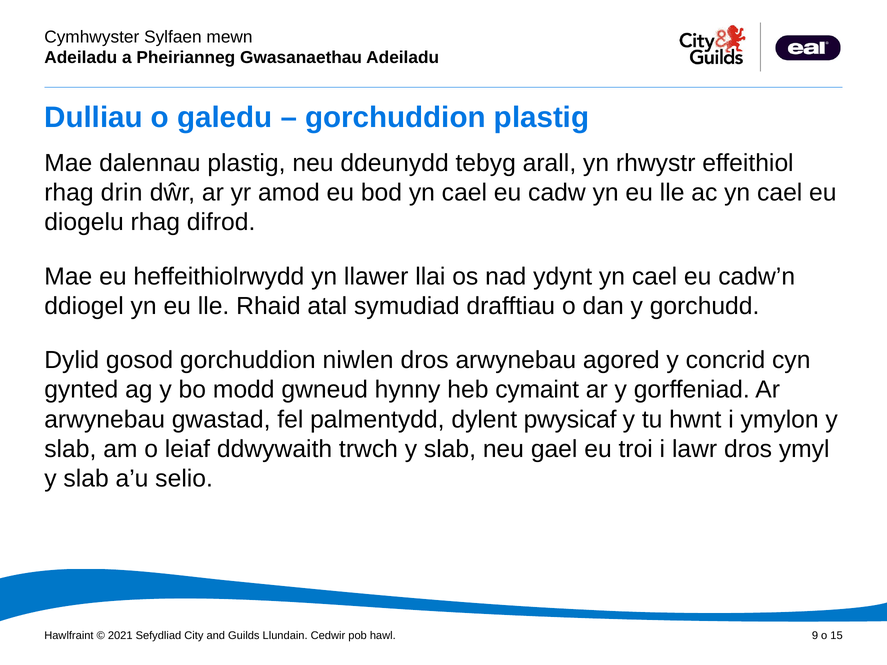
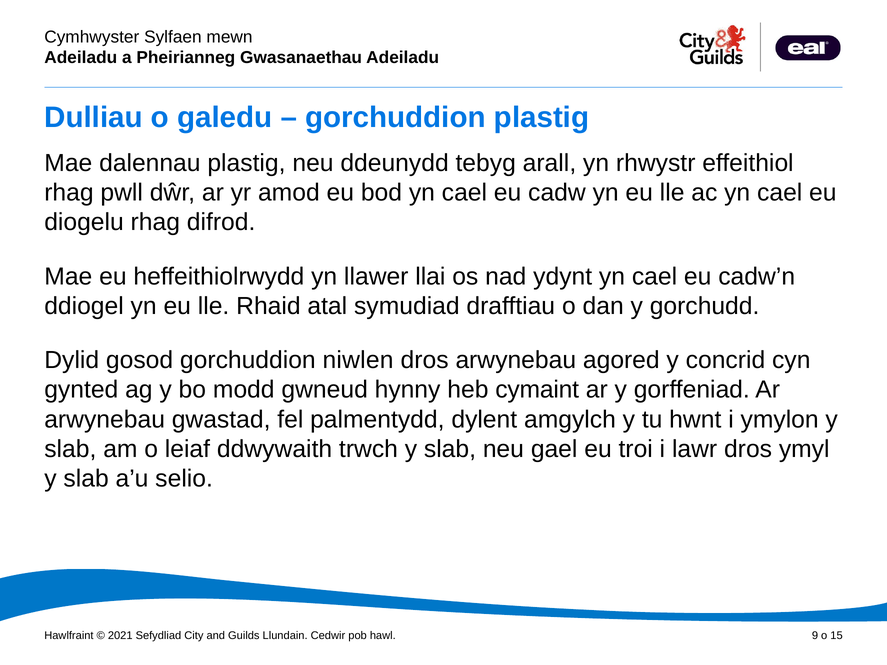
drin: drin -> pwll
pwysicaf: pwysicaf -> amgylch
